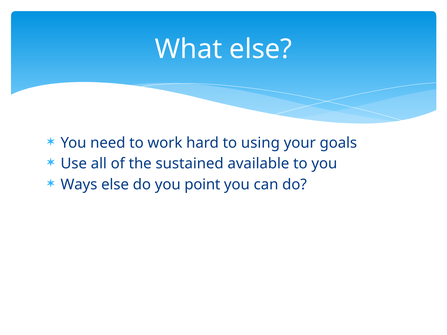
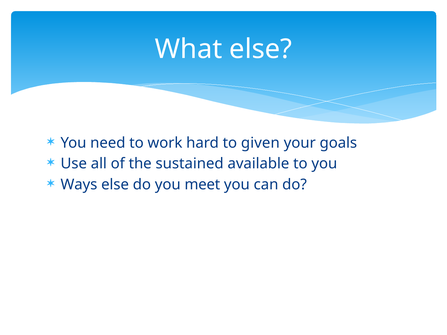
using: using -> given
point: point -> meet
